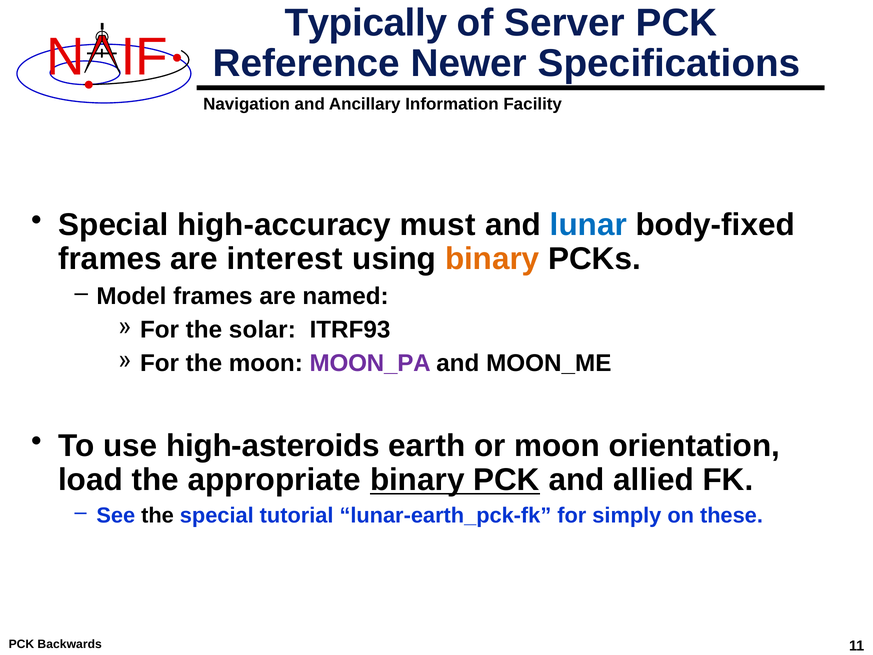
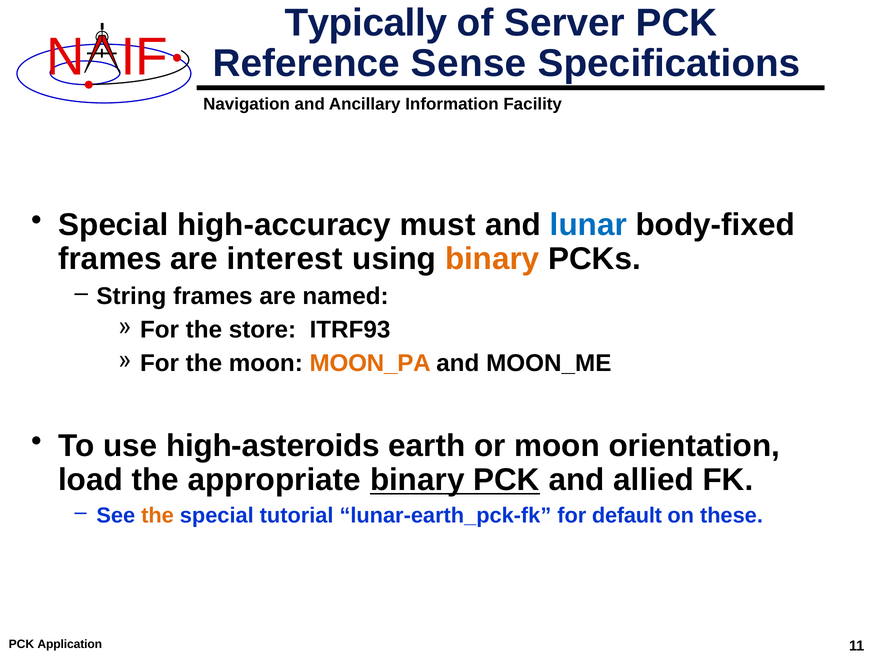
Newer: Newer -> Sense
Model: Model -> String
solar: solar -> store
MOON_PA colour: purple -> orange
the at (157, 516) colour: black -> orange
simply: simply -> default
Backwards: Backwards -> Application
